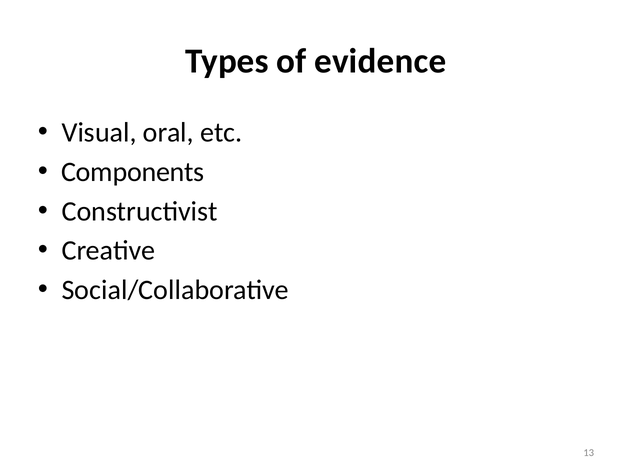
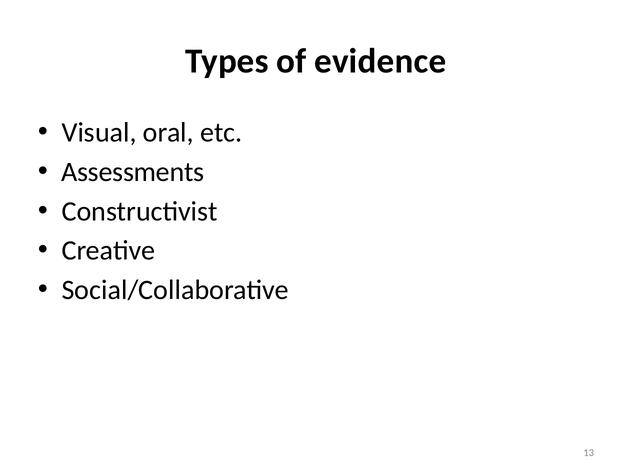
Components: Components -> Assessments
